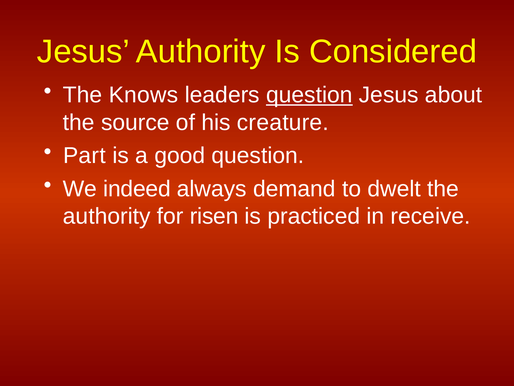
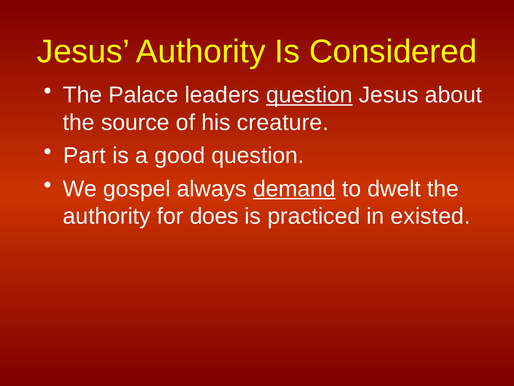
Knows: Knows -> Palace
indeed: indeed -> gospel
demand underline: none -> present
risen: risen -> does
receive: receive -> existed
